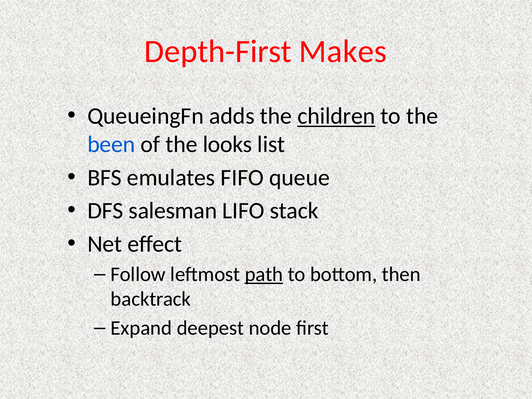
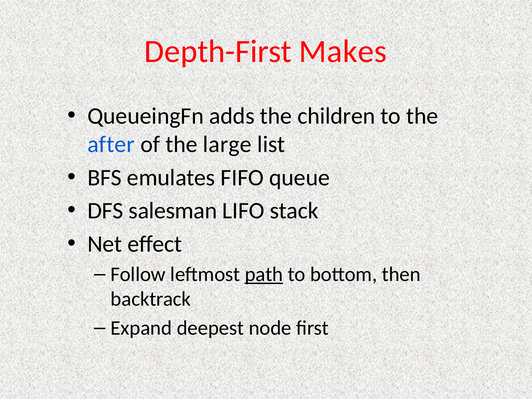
children underline: present -> none
been: been -> after
looks: looks -> large
